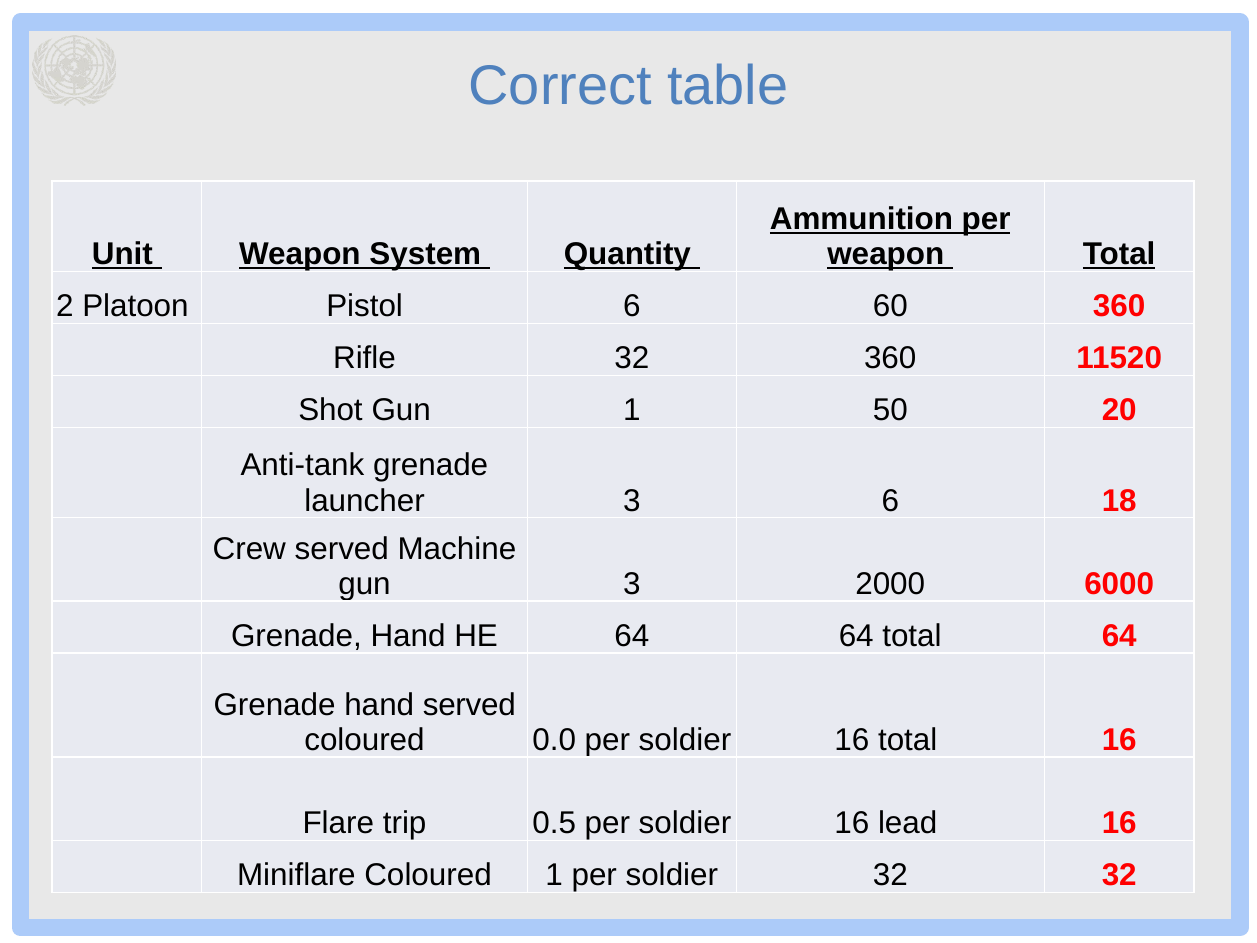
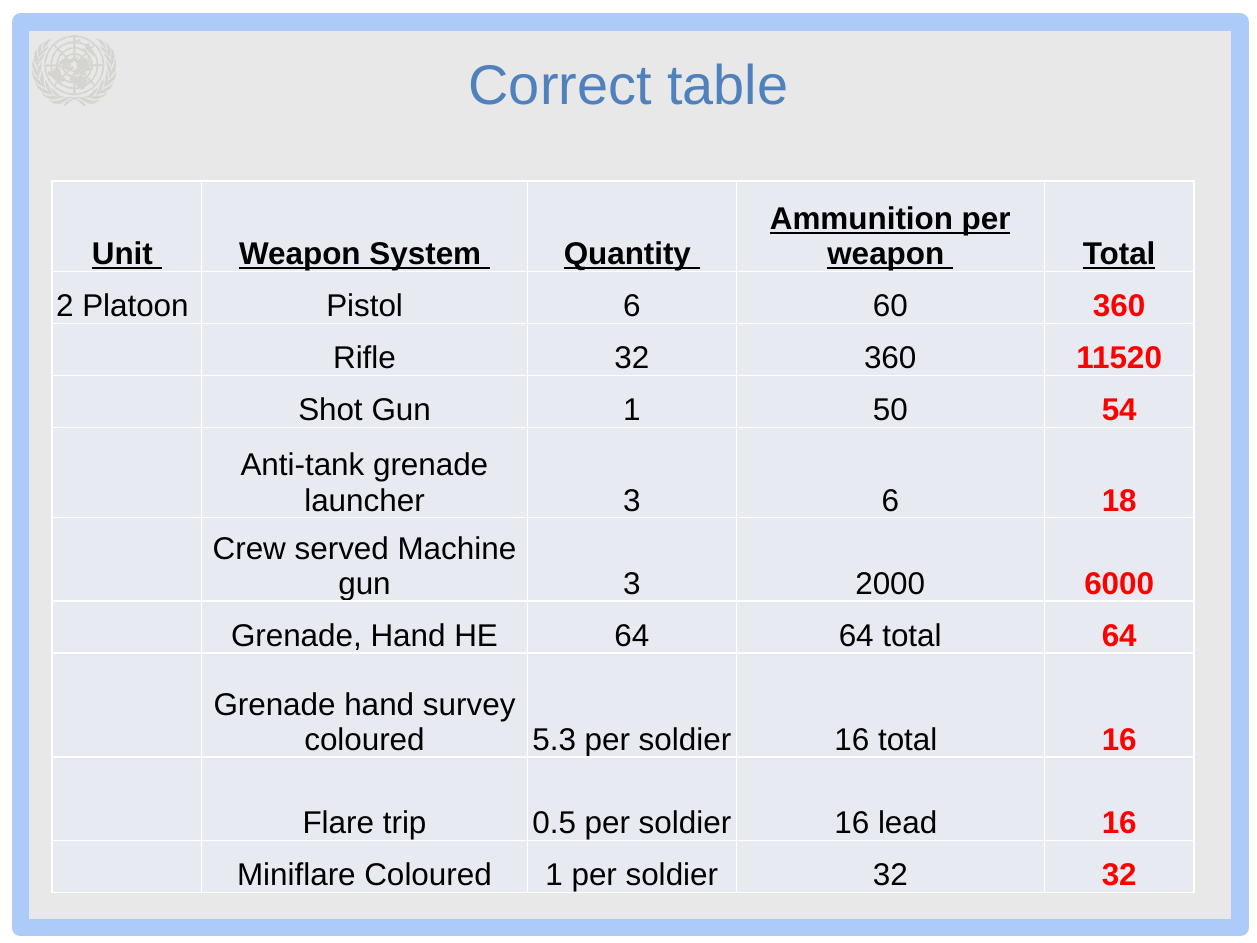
20: 20 -> 54
hand served: served -> survey
0.0: 0.0 -> 5.3
